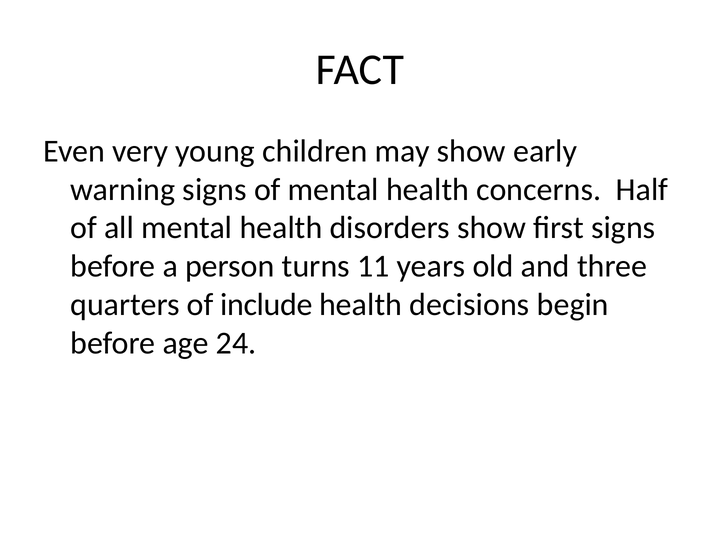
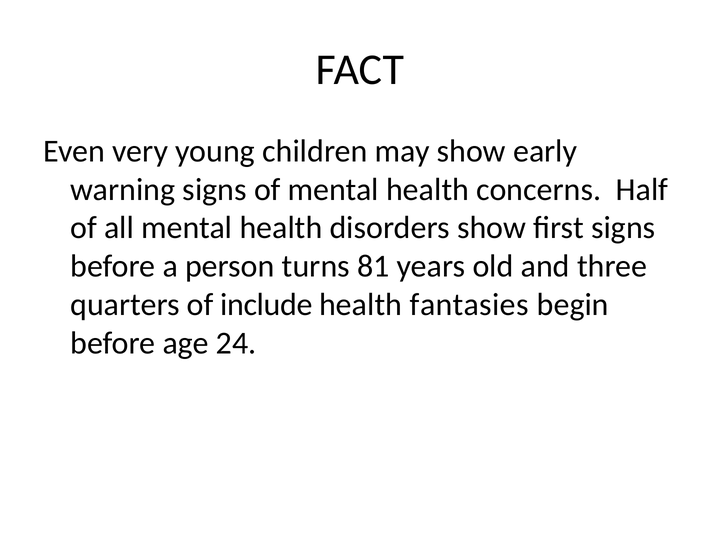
11: 11 -> 81
decisions: decisions -> fantasies
